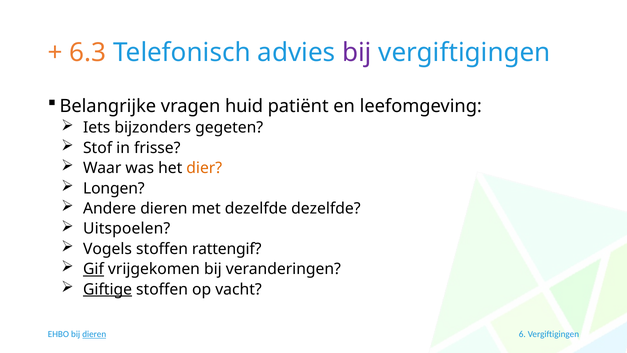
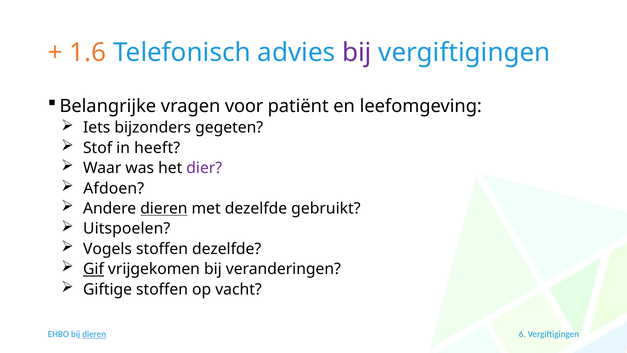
6.3: 6.3 -> 1.6
huid: huid -> voor
frisse: frisse -> heeft
dier colour: orange -> purple
Longen: Longen -> Afdoen
dieren at (164, 208) underline: none -> present
dezelfde dezelfde: dezelfde -> gebruikt
stoffen rattengif: rattengif -> dezelfde
Giftige underline: present -> none
